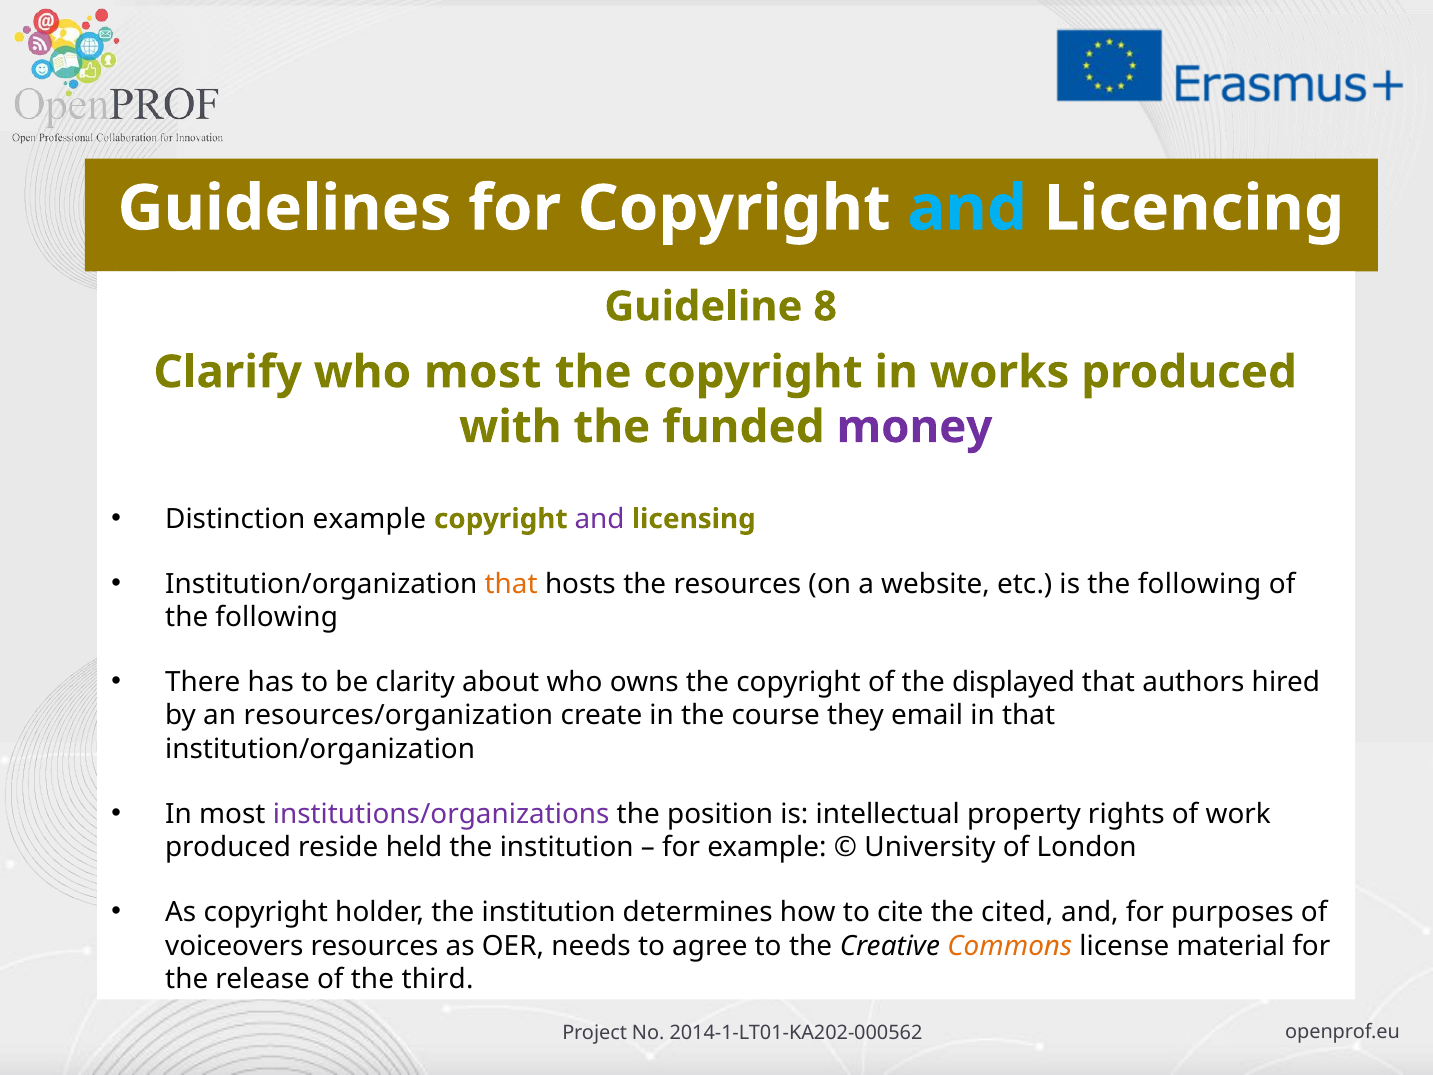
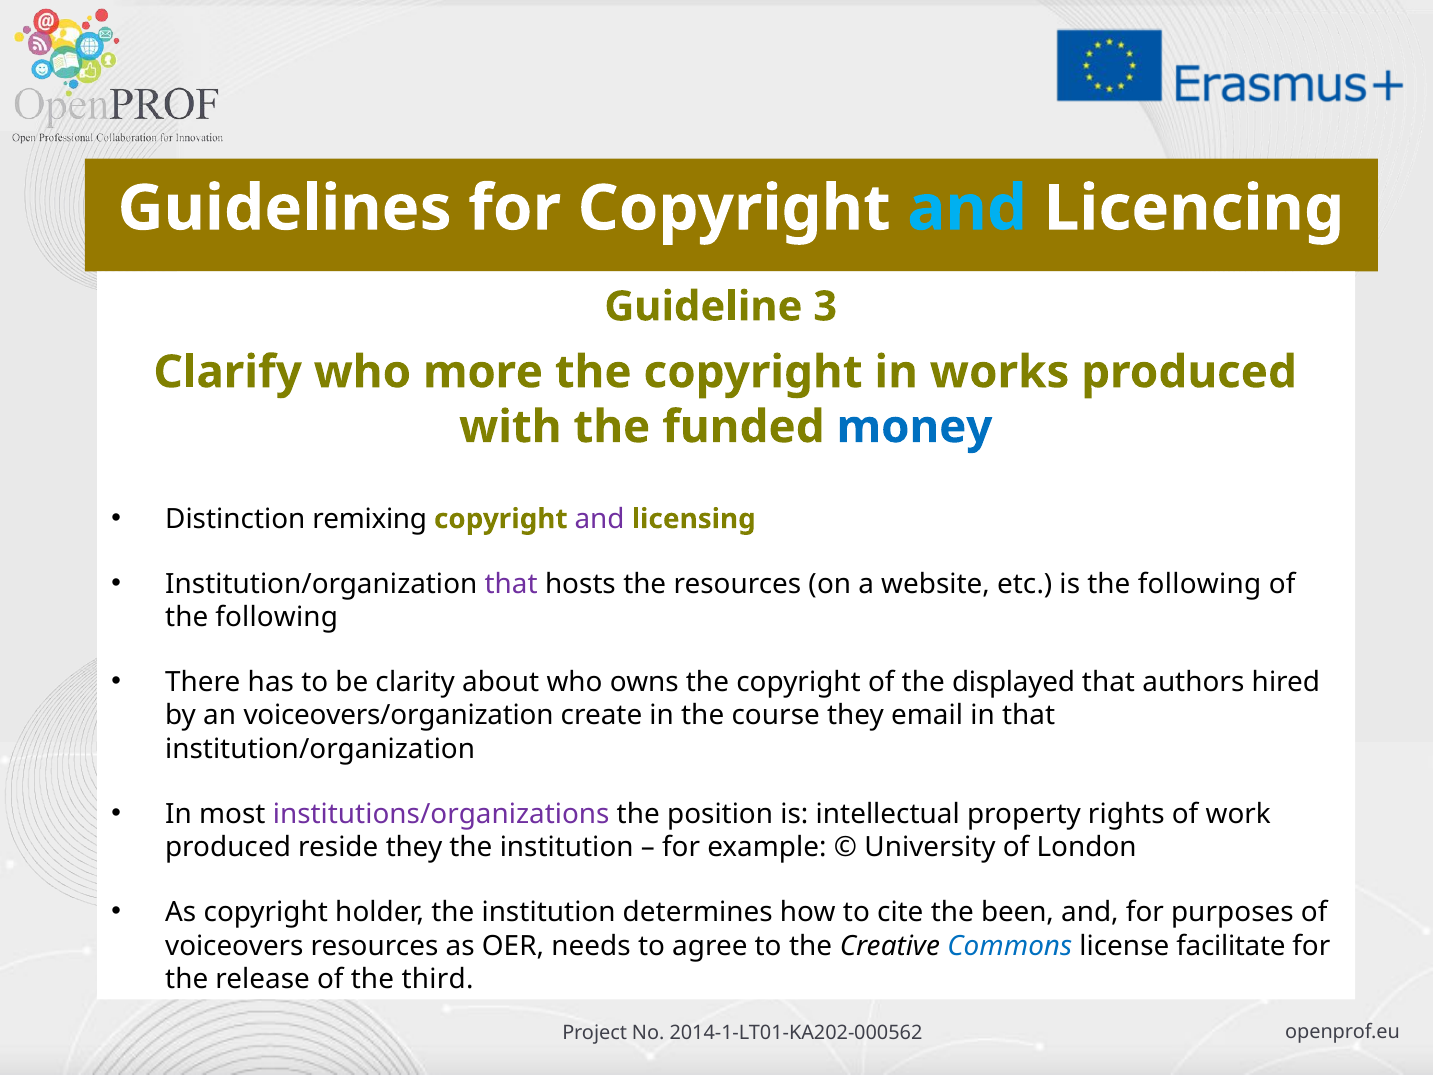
8: 8 -> 3
who most: most -> more
money colour: purple -> blue
Distinction example: example -> remixing
that at (511, 584) colour: orange -> purple
resources/organization: resources/organization -> voiceovers/organization
reside held: held -> they
cited: cited -> been
Commons colour: orange -> blue
material: material -> facilitate
